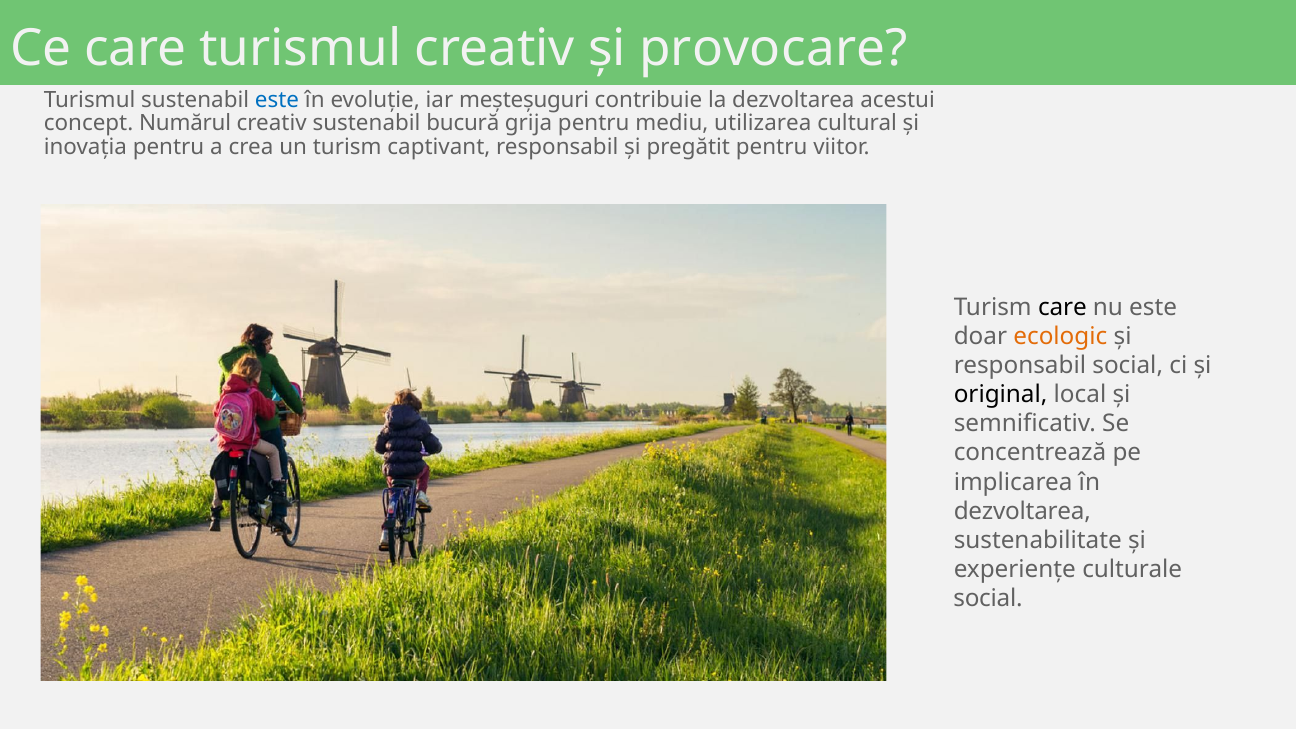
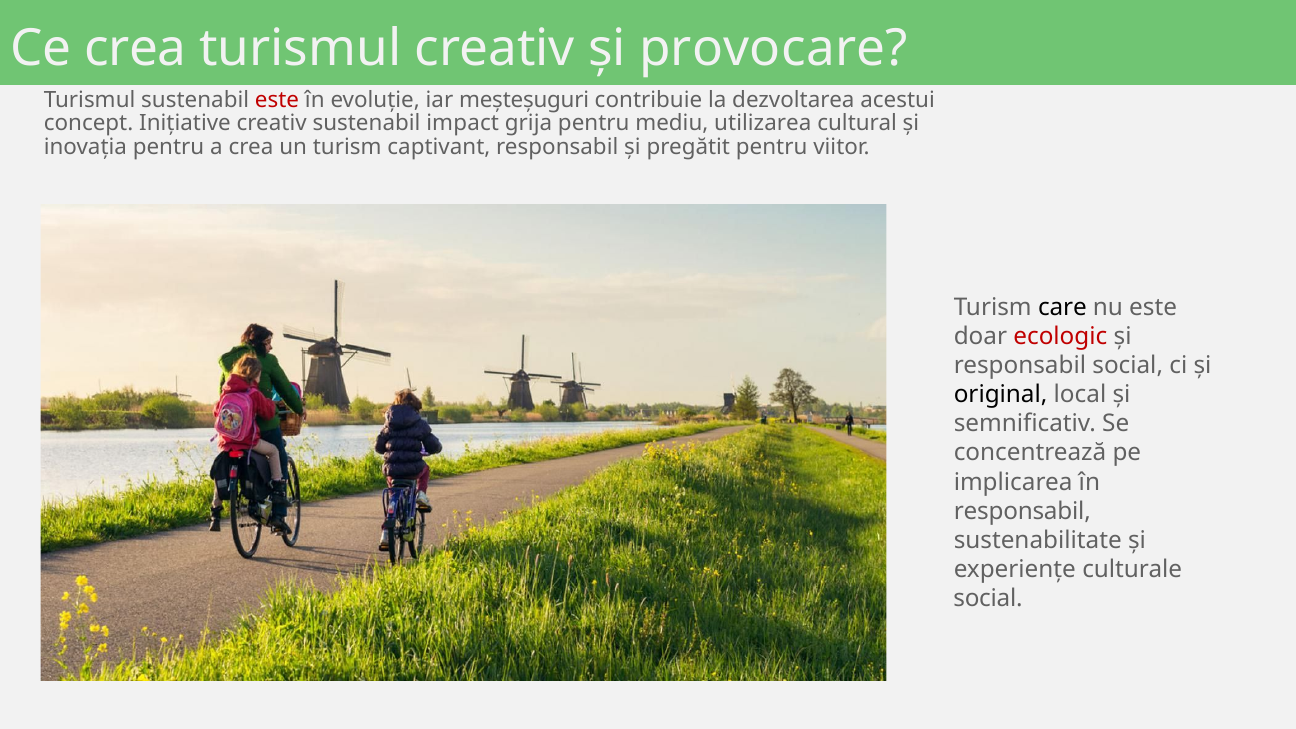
Ce care: care -> crea
este at (277, 100) colour: blue -> red
Numărul: Numărul -> Inițiative
bucură: bucură -> impact
ecologic colour: orange -> red
dezvoltarea at (1022, 511): dezvoltarea -> responsabil
